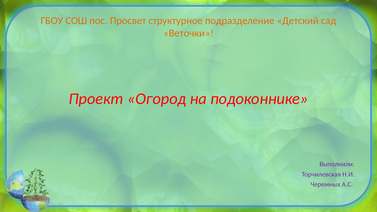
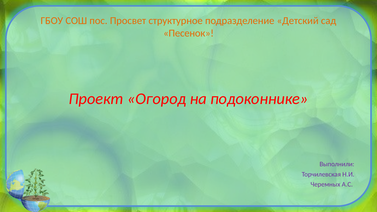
Веточки: Веточки -> Песенок
